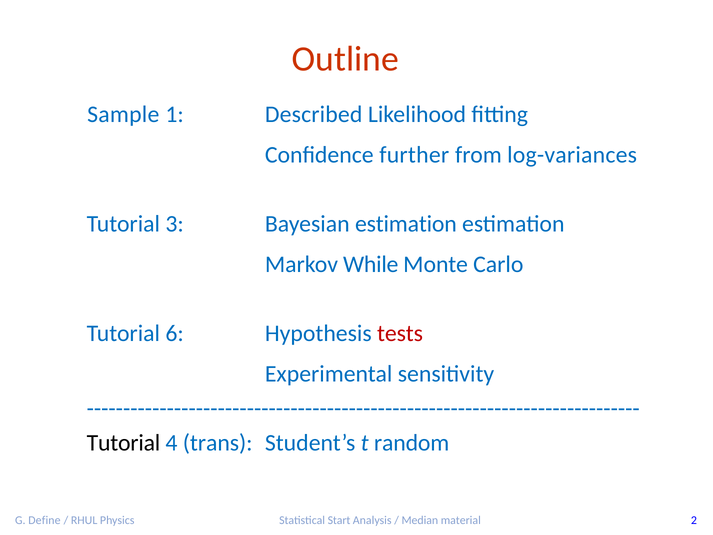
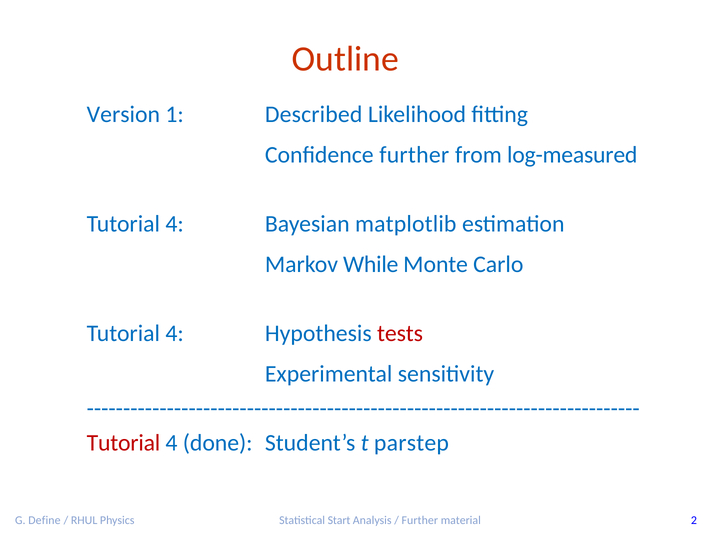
Sample: Sample -> Version
log-variances: log-variances -> log-measured
3 at (175, 224): 3 -> 4
Bayesian estimation: estimation -> matplotlib
6 at (175, 333): 6 -> 4
Tutorial at (123, 443) colour: black -> red
trans: trans -> done
random: random -> parstep
Median at (420, 520): Median -> Further
